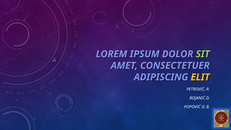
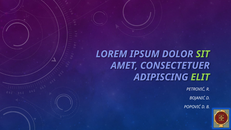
ELIT colour: yellow -> light green
